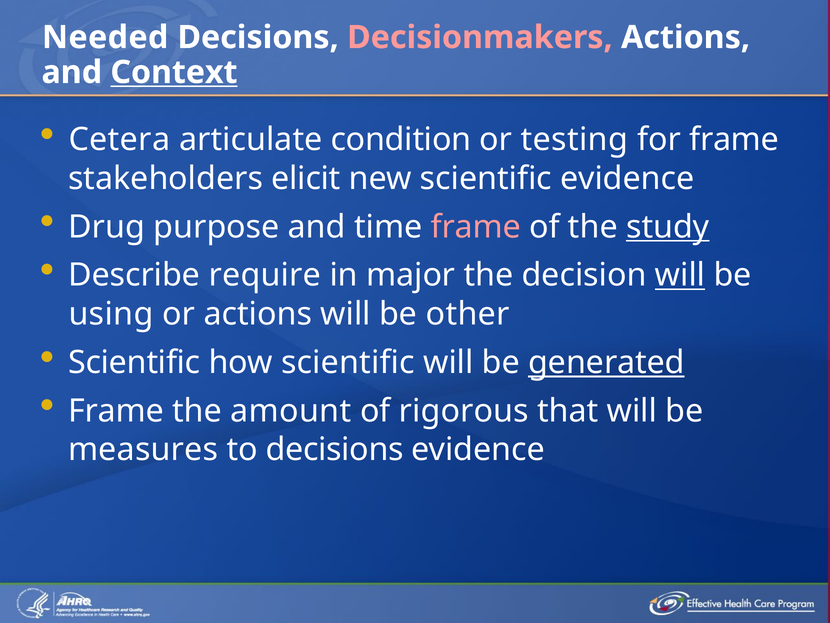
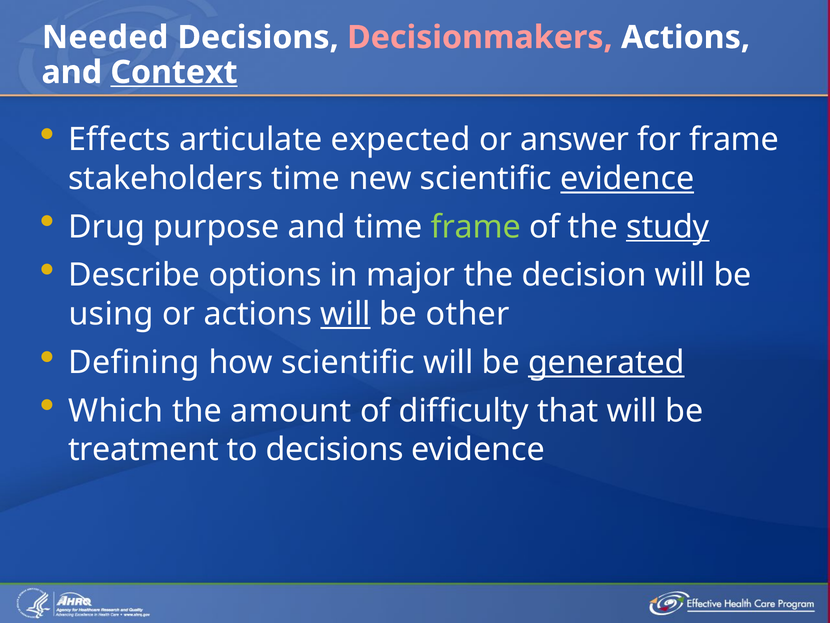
Cetera: Cetera -> Effects
condition: condition -> expected
testing: testing -> answer
stakeholders elicit: elicit -> time
evidence at (627, 178) underline: none -> present
frame at (476, 227) colour: pink -> light green
require: require -> options
will at (680, 275) underline: present -> none
will at (346, 314) underline: none -> present
Scientific at (134, 362): Scientific -> Defining
Frame at (116, 411): Frame -> Which
rigorous: rigorous -> difficulty
measures: measures -> treatment
